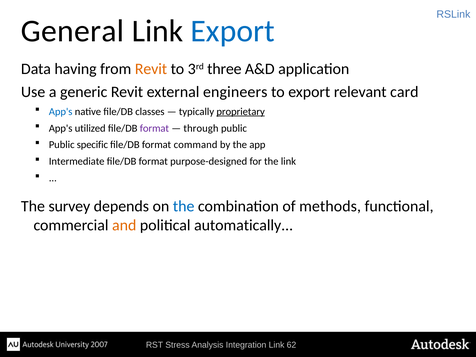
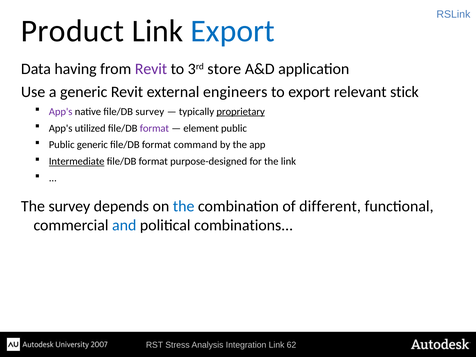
General: General -> Product
Revit at (151, 69) colour: orange -> purple
three: three -> store
card: card -> stick
App's at (61, 112) colour: blue -> purple
file/DB classes: classes -> survey
through: through -> element
Public specific: specific -> generic
Intermediate underline: none -> present
methods: methods -> different
and colour: orange -> blue
automatically: automatically -> combinations
